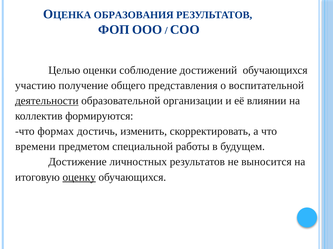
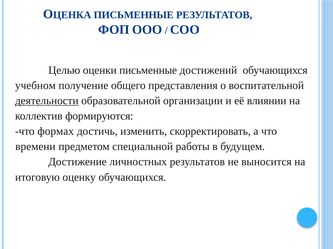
ОБРАЗОВАНИЯ at (134, 15): ОБРАЗОВАНИЯ -> ПИСЬМЕННЫЕ
оценки соблюдение: соблюдение -> письменные
участию: участию -> учебном
оценку underline: present -> none
